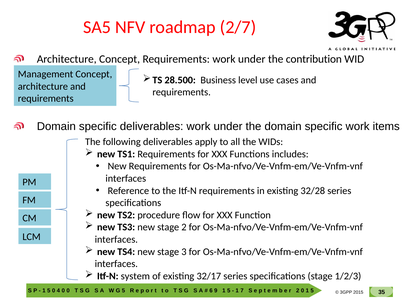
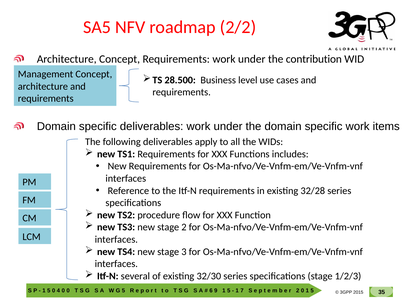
2/7: 2/7 -> 2/2
system: system -> several
32/17: 32/17 -> 32/30
